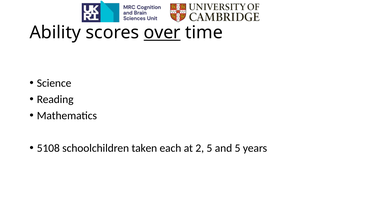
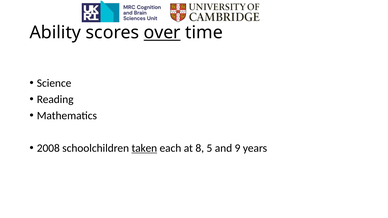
5108: 5108 -> 2008
taken underline: none -> present
2: 2 -> 8
and 5: 5 -> 9
